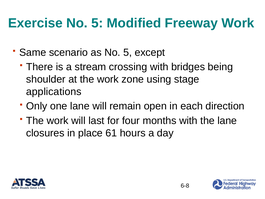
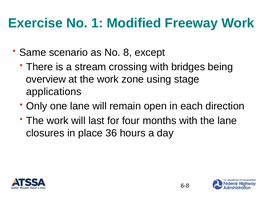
Exercise No 5: 5 -> 1
as No 5: 5 -> 8
shoulder: shoulder -> overview
61: 61 -> 36
